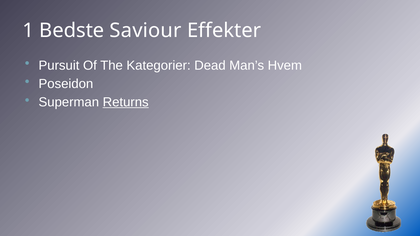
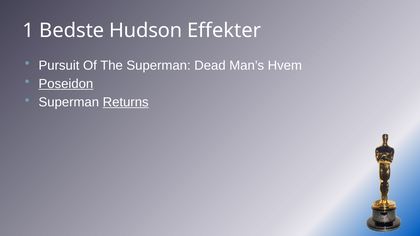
Saviour: Saviour -> Hudson
The Kategorier: Kategorier -> Superman
Poseidon underline: none -> present
